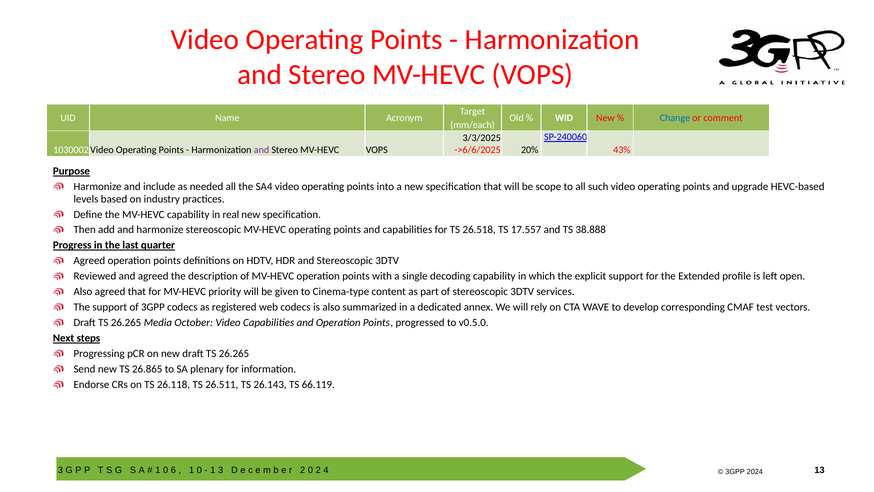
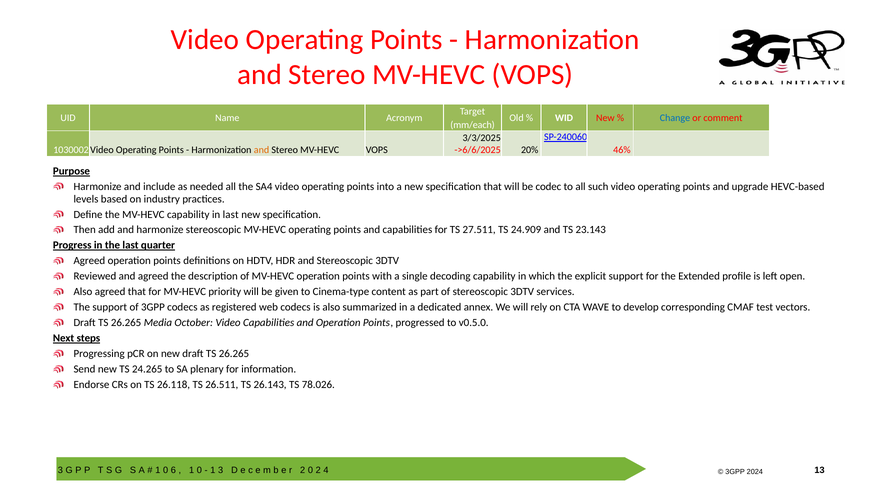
and at (261, 150) colour: purple -> orange
43%: 43% -> 46%
scope: scope -> codec
in real: real -> last
26.518: 26.518 -> 27.511
17.557: 17.557 -> 24.909
38.888: 38.888 -> 23.143
26.865: 26.865 -> 24.265
66.119: 66.119 -> 78.026
